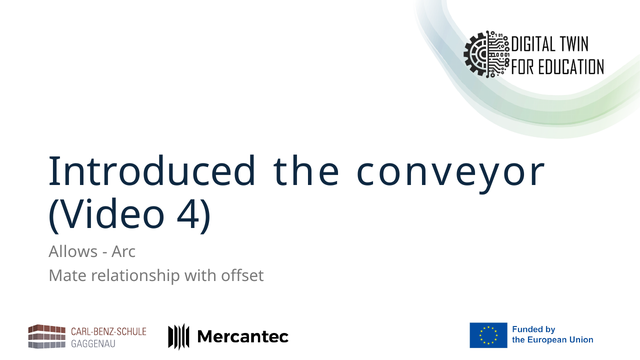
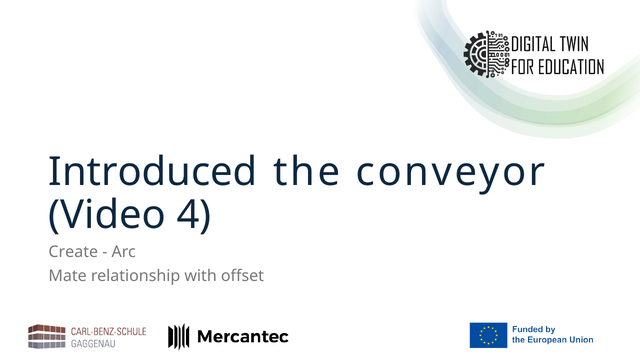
Allows: Allows -> Create
